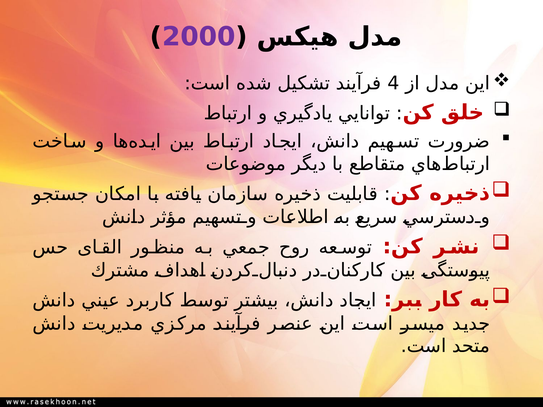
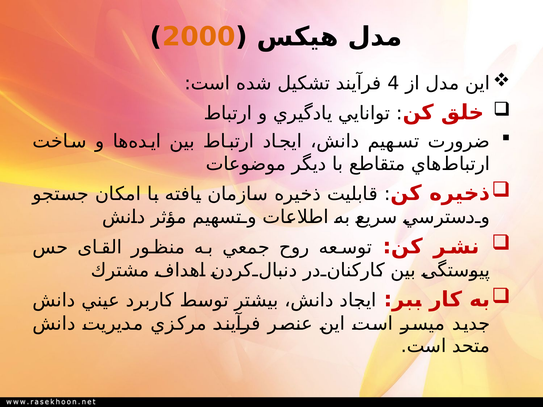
2000 colour: purple -> orange
